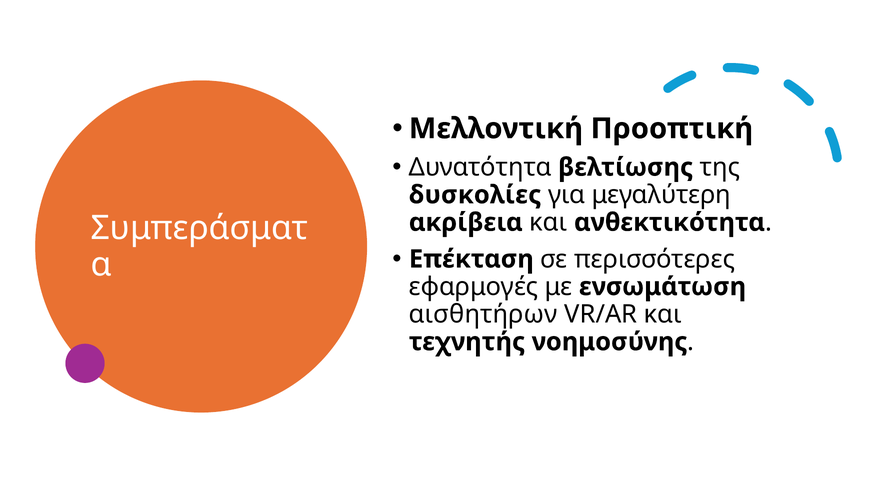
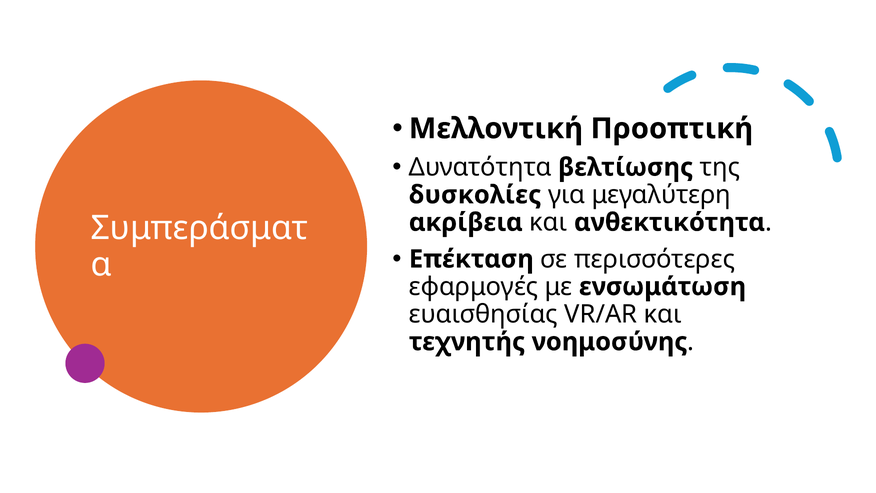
αισθητήρων: αισθητήρων -> ευαισθησίας
